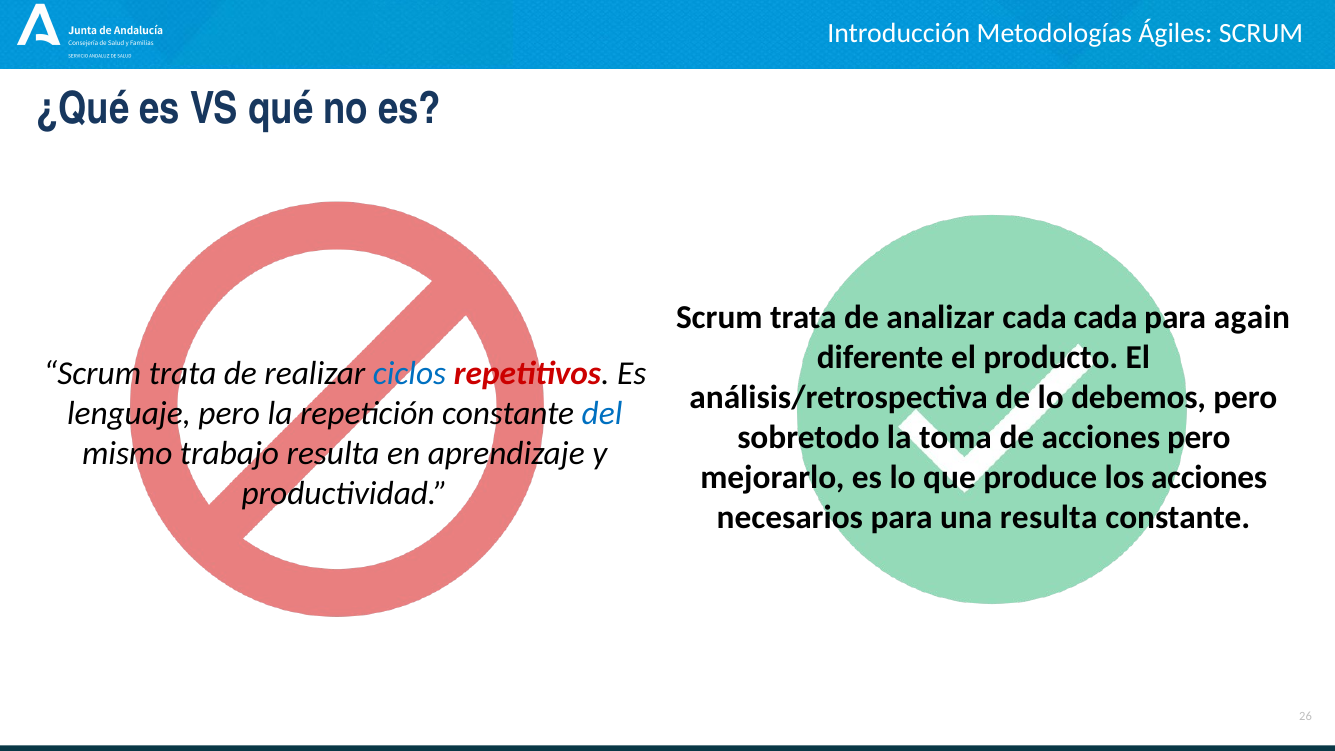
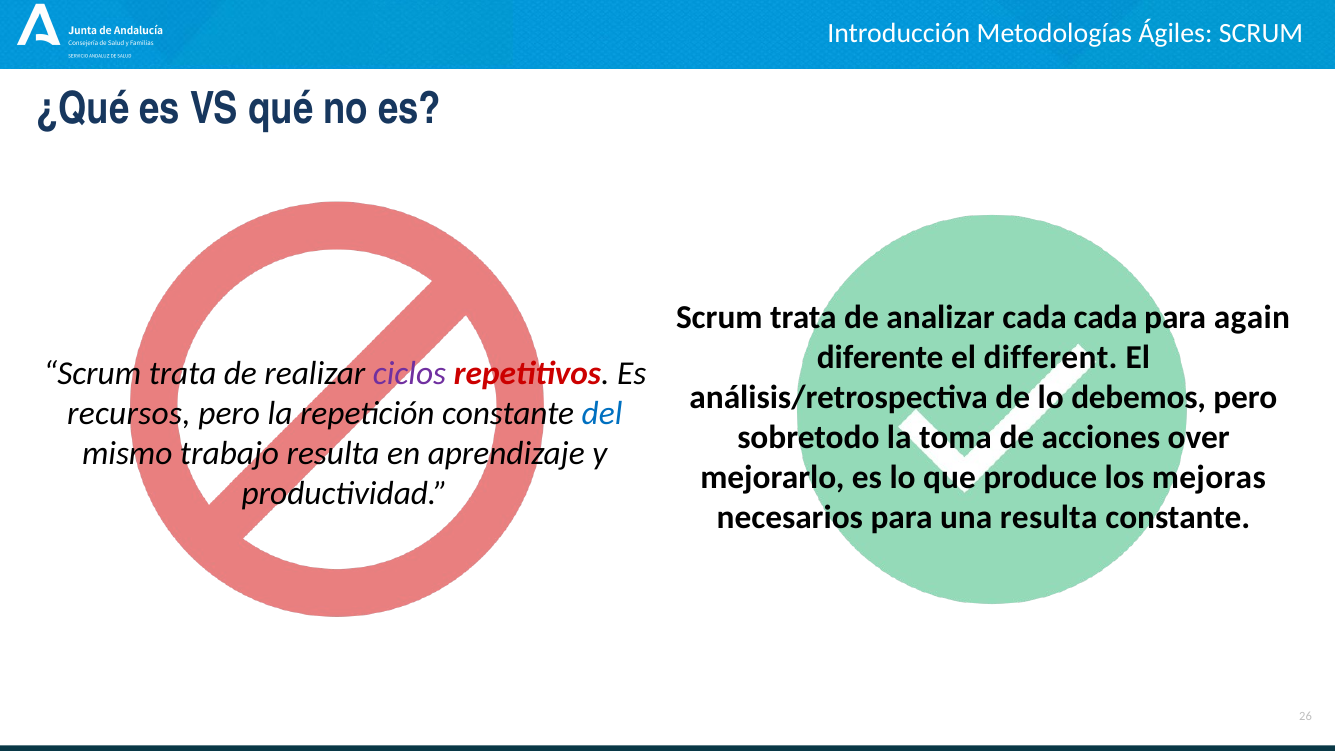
producto: producto -> different
ciclos colour: blue -> purple
lenguaje: lenguaje -> recursos
acciones pero: pero -> over
los acciones: acciones -> mejoras
